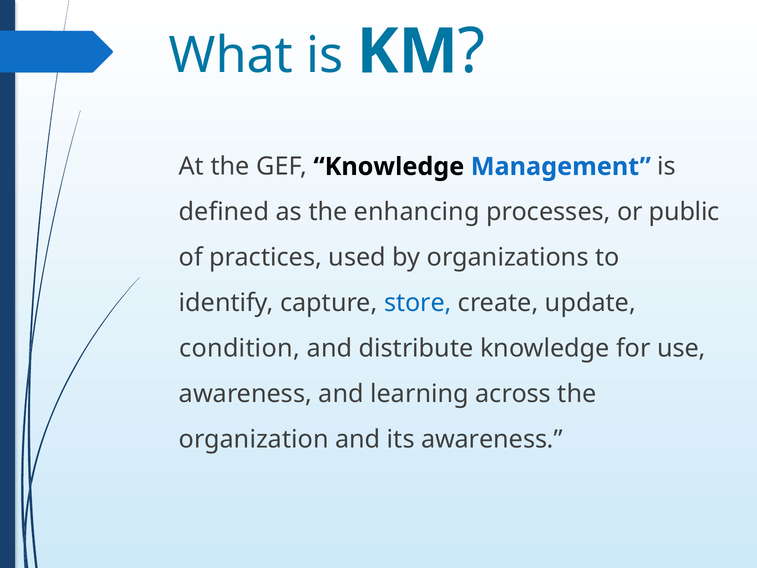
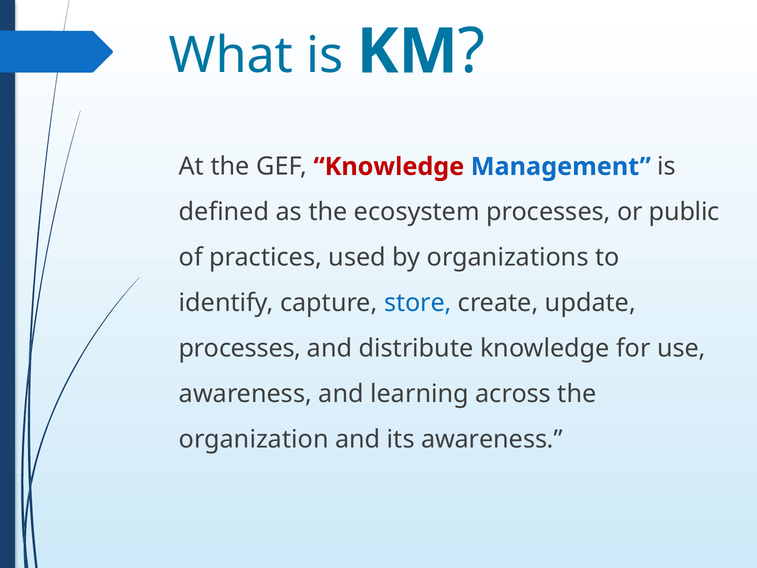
Knowledge at (389, 167) colour: black -> red
enhancing: enhancing -> ecosystem
condition at (240, 348): condition -> processes
